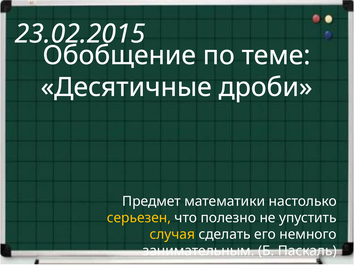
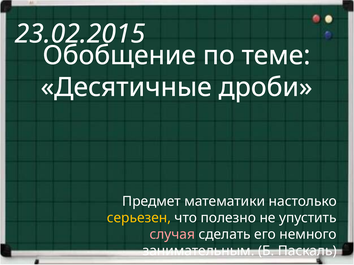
случая colour: yellow -> pink
